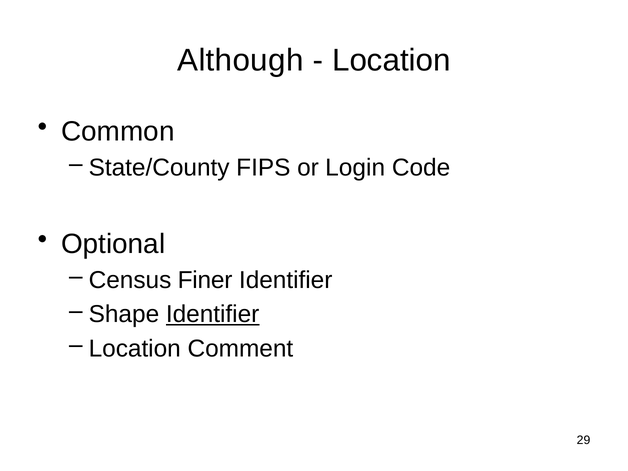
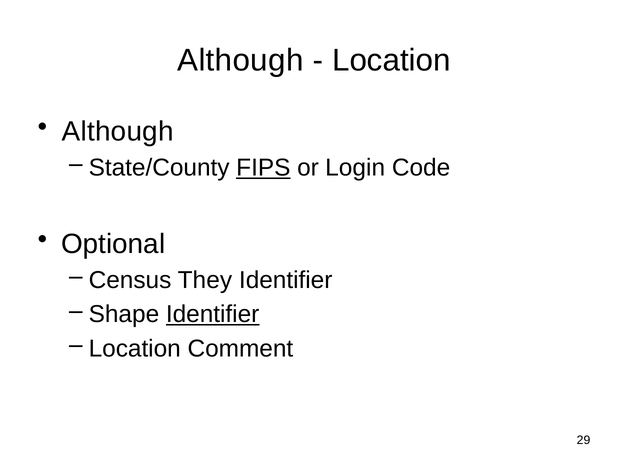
Common at (118, 132): Common -> Although
FIPS underline: none -> present
Finer: Finer -> They
